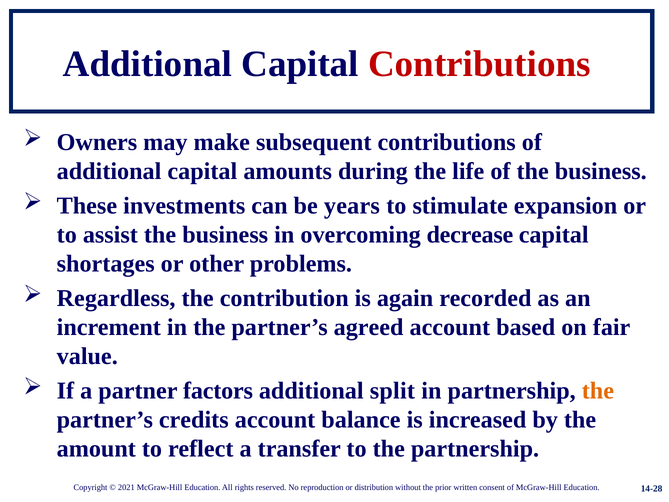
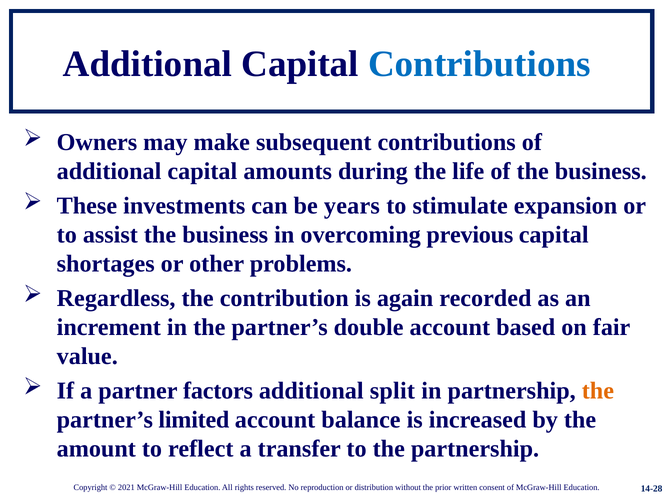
Contributions at (479, 64) colour: red -> blue
decrease: decrease -> previous
agreed: agreed -> double
credits: credits -> limited
